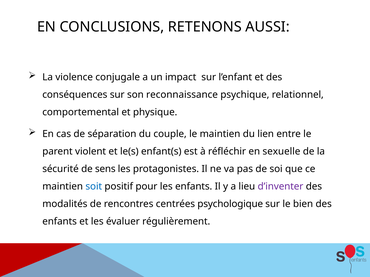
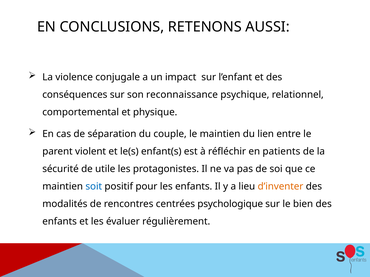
sexuelle: sexuelle -> patients
sens: sens -> utile
d’inventer colour: purple -> orange
